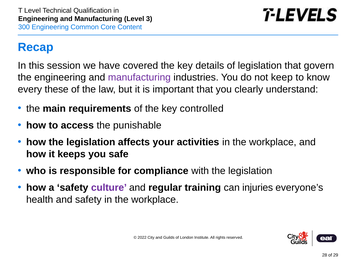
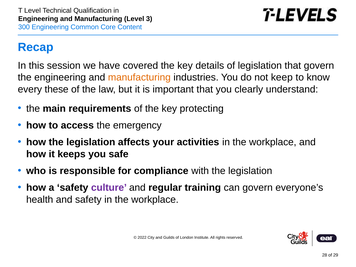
manufacturing at (139, 77) colour: purple -> orange
controlled: controlled -> protecting
punishable: punishable -> emergency
can injuries: injuries -> govern
